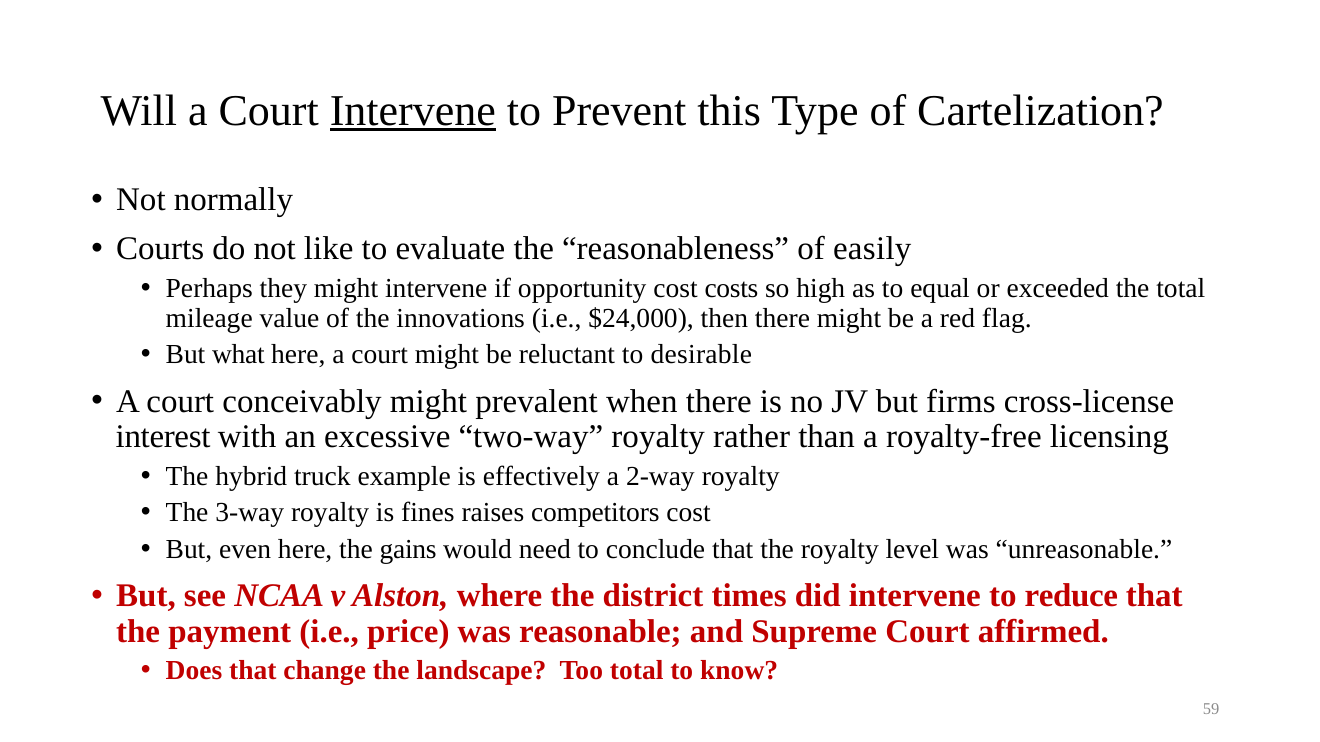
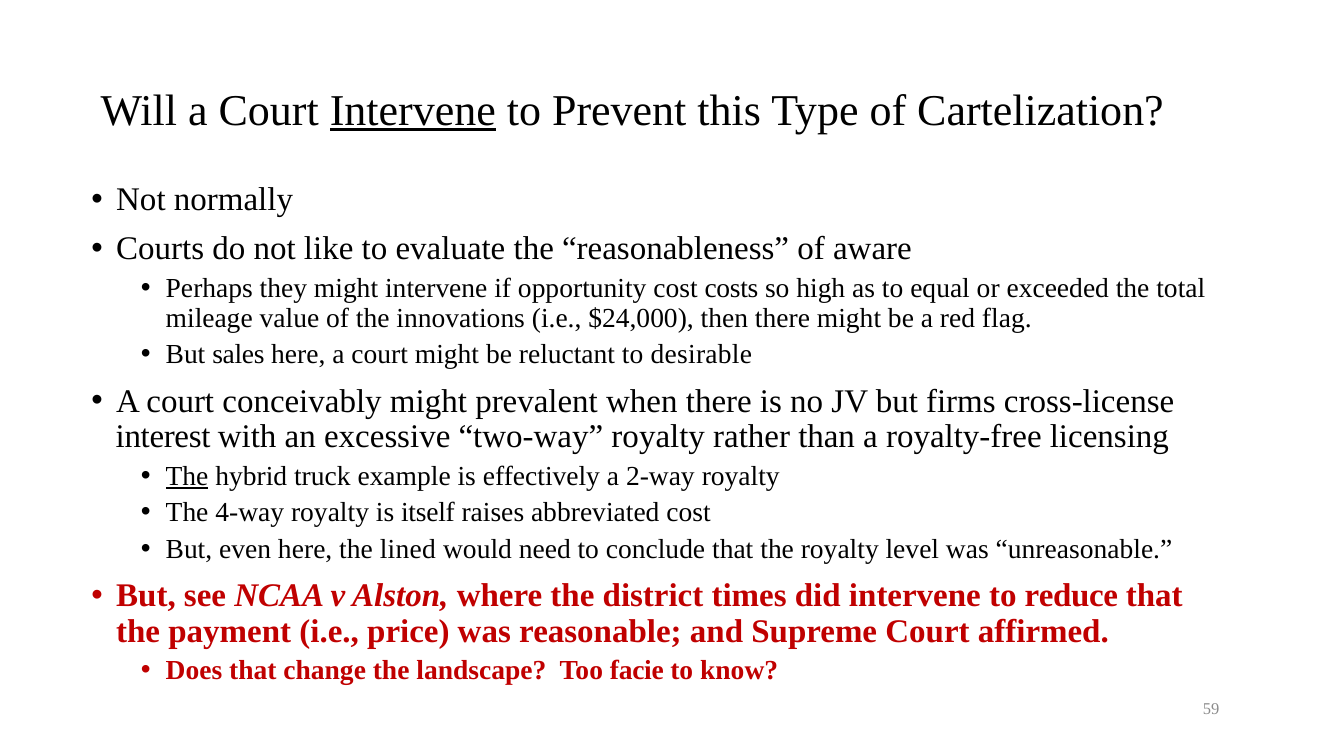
easily: easily -> aware
what: what -> sales
The at (187, 477) underline: none -> present
3-way: 3-way -> 4-way
fines: fines -> itself
competitors: competitors -> abbreviated
gains: gains -> lined
Too total: total -> facie
